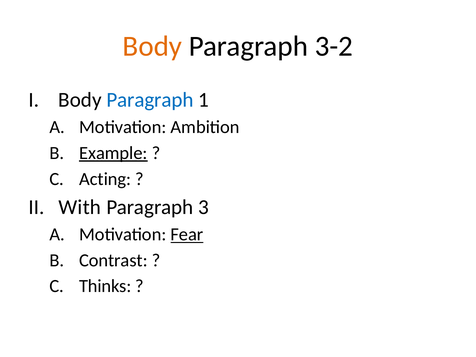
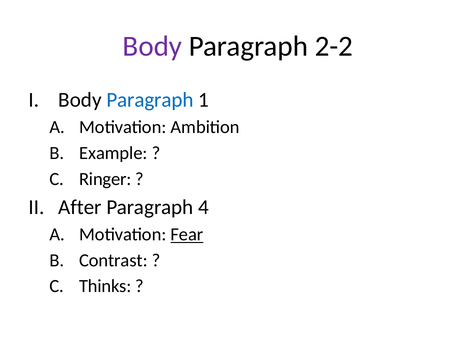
Body at (152, 46) colour: orange -> purple
3-2: 3-2 -> 2-2
Example underline: present -> none
Acting: Acting -> Ringer
With: With -> After
3: 3 -> 4
